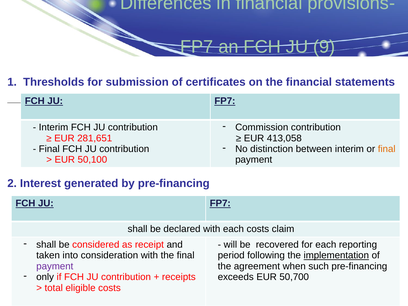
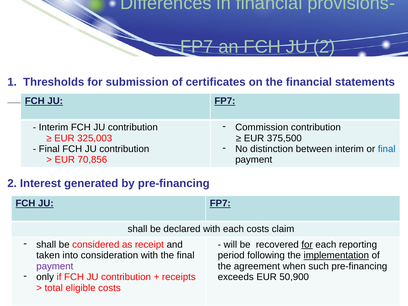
JU 9: 9 -> 2
281,651: 281,651 -> 325,003
413,058: 413,058 -> 375,500
final at (387, 149) colour: orange -> blue
50,100: 50,100 -> 70,856
for at (307, 245) underline: none -> present
50,700: 50,700 -> 50,900
